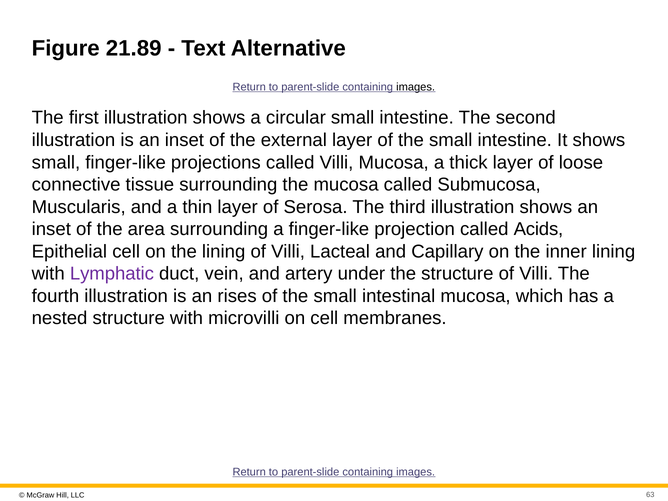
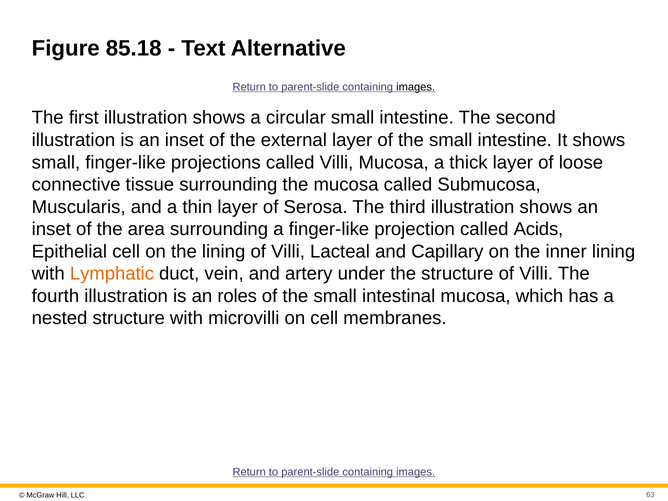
21.89: 21.89 -> 85.18
Lymphatic colour: purple -> orange
rises: rises -> roles
